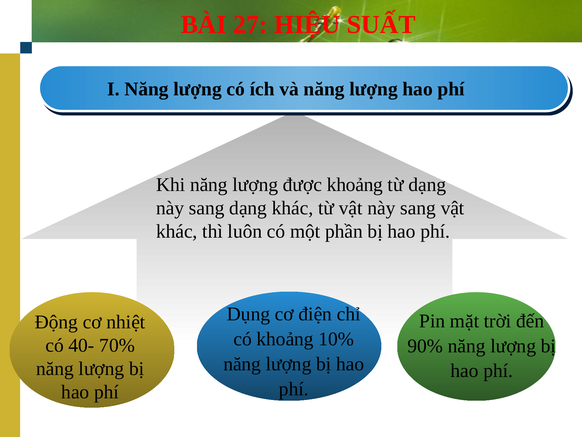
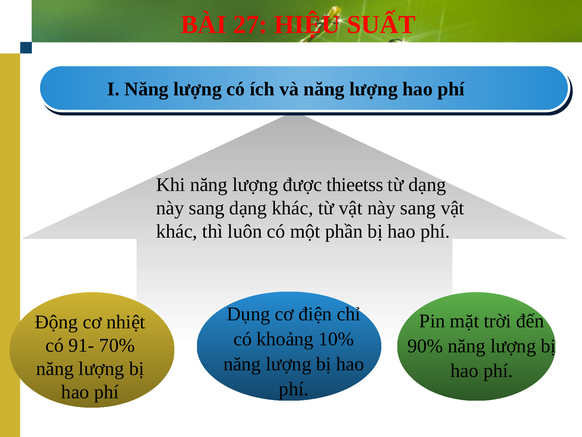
được khoảng: khoảng -> thieetss
40-: 40- -> 91-
